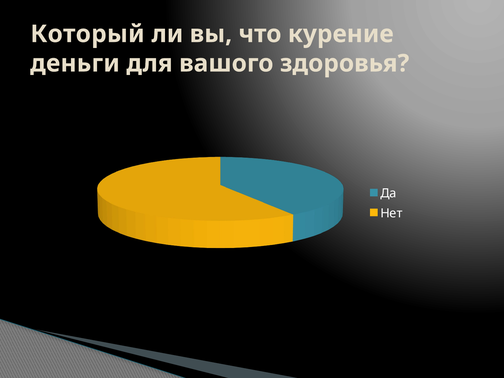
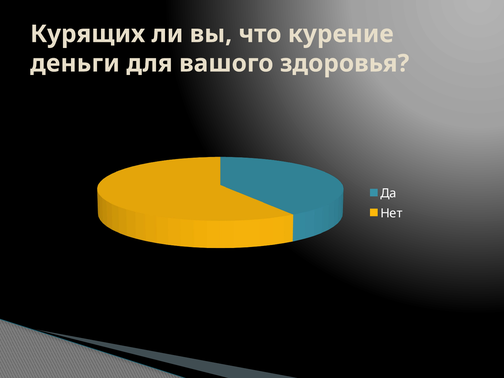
Который: Который -> Курящих
